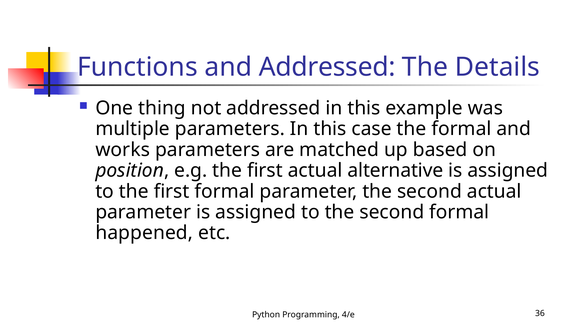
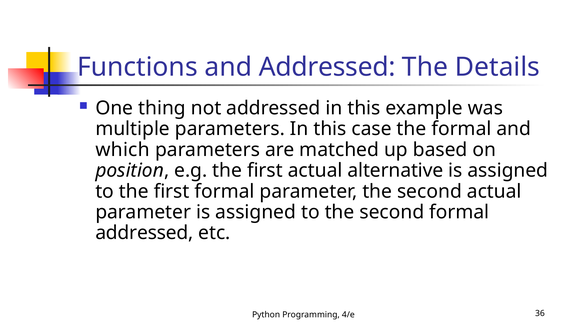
works: works -> which
happened at (144, 233): happened -> addressed
